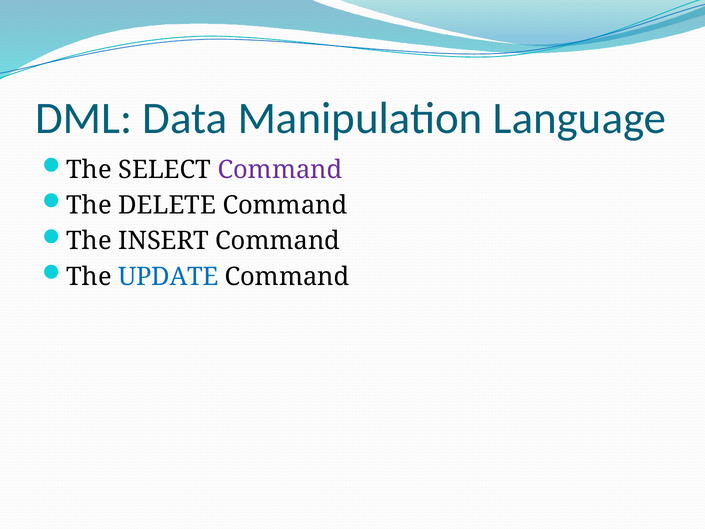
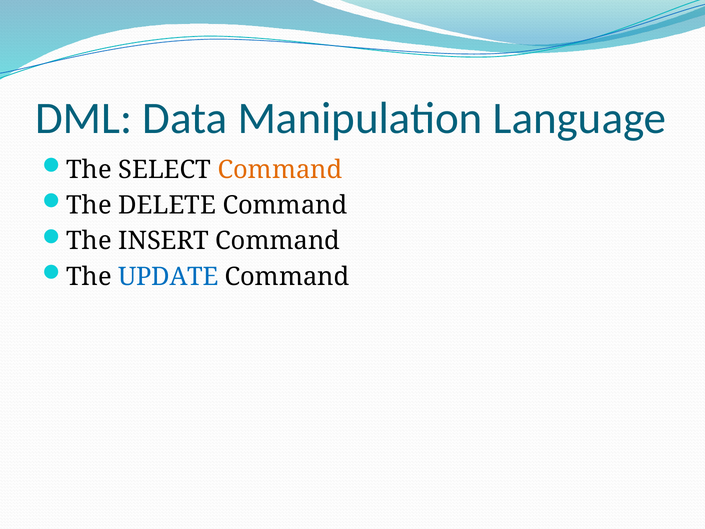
Command at (280, 170) colour: purple -> orange
